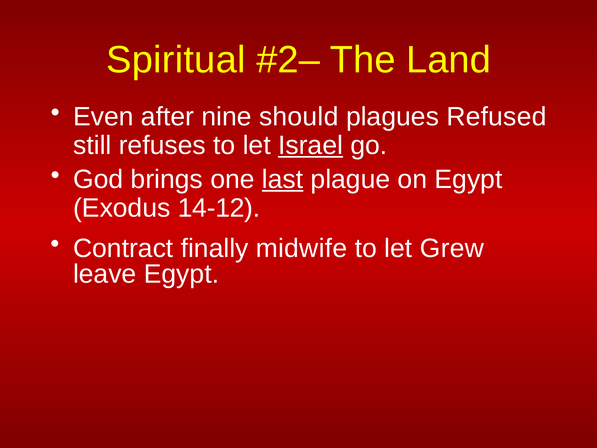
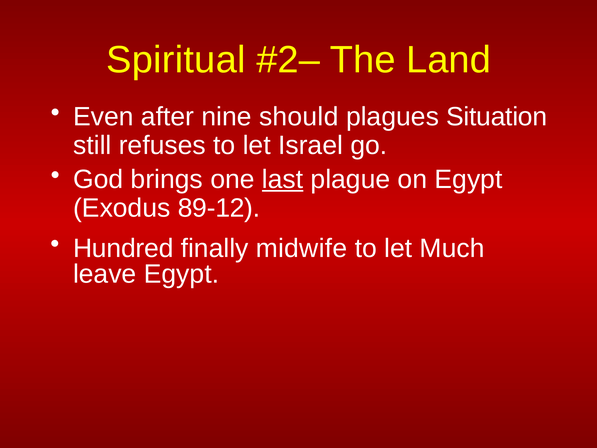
Refused: Refused -> Situation
Israel underline: present -> none
14-12: 14-12 -> 89-12
Contract: Contract -> Hundred
Grew: Grew -> Much
